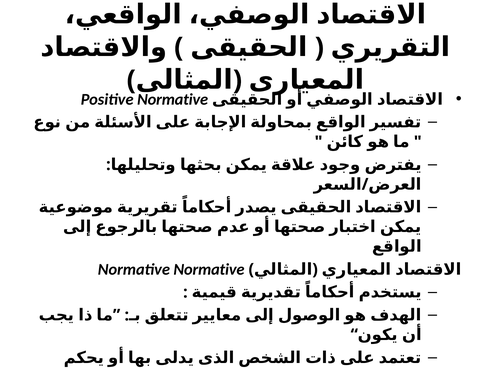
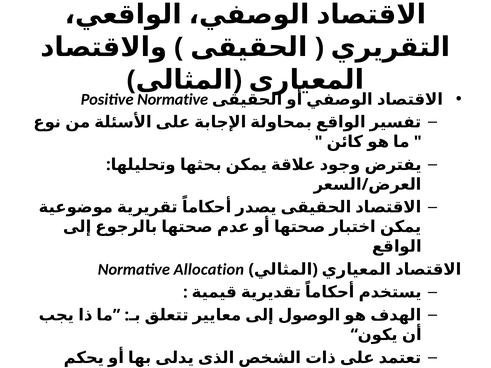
Normative Normative: Normative -> Allocation
